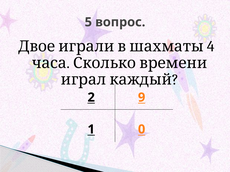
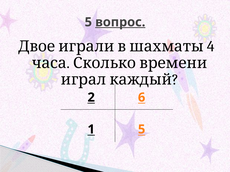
вопрос underline: none -> present
9: 9 -> 6
1 0: 0 -> 5
